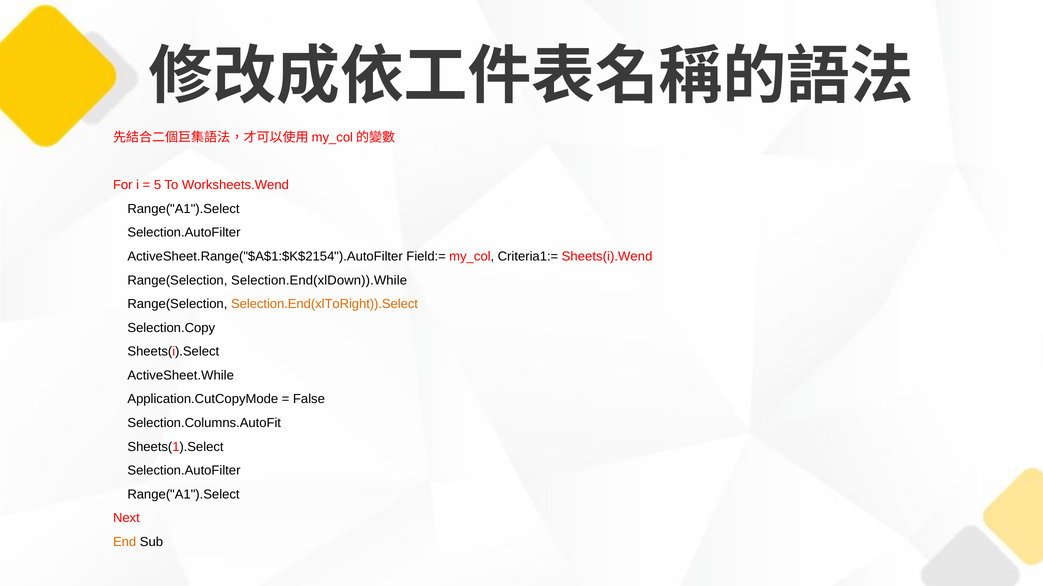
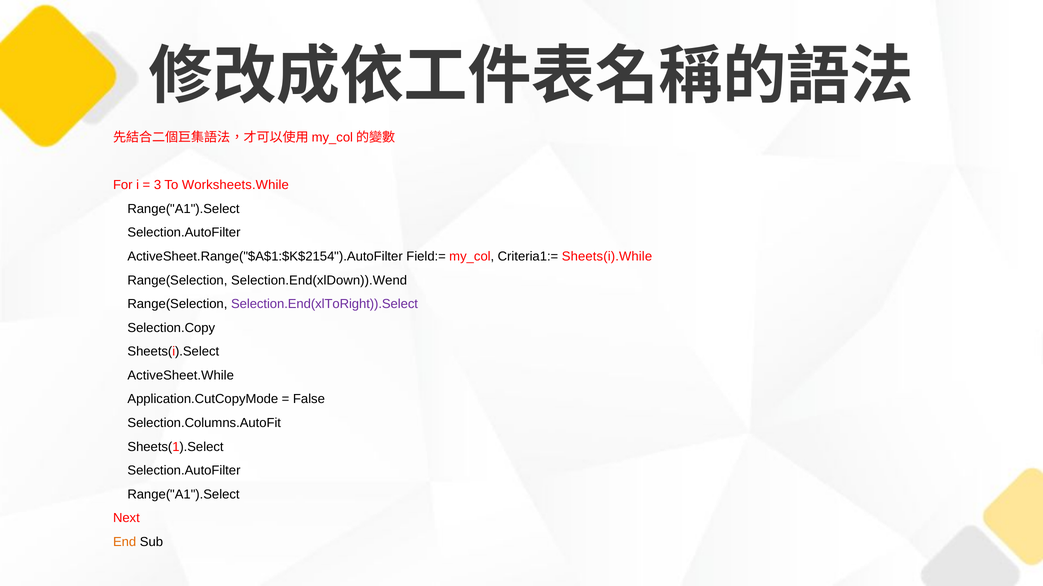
5: 5 -> 3
Worksheets.Wend: Worksheets.Wend -> Worksheets.While
Sheets(i).Wend: Sheets(i).Wend -> Sheets(i).While
Selection.End(xlDown)).While: Selection.End(xlDown)).While -> Selection.End(xlDown)).Wend
Selection.End(xlToRight)).Select colour: orange -> purple
